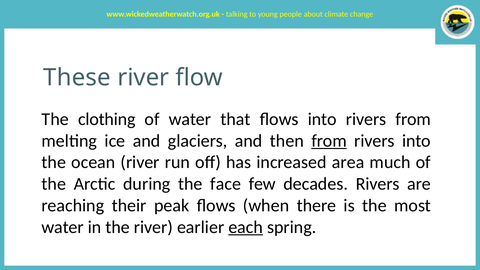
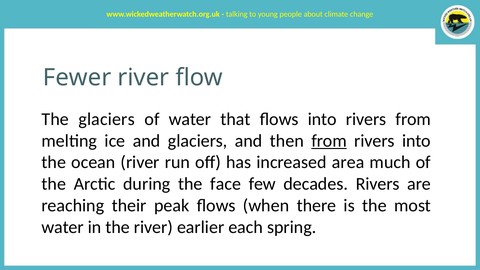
These: These -> Fewer
The clothing: clothing -> glaciers
each underline: present -> none
